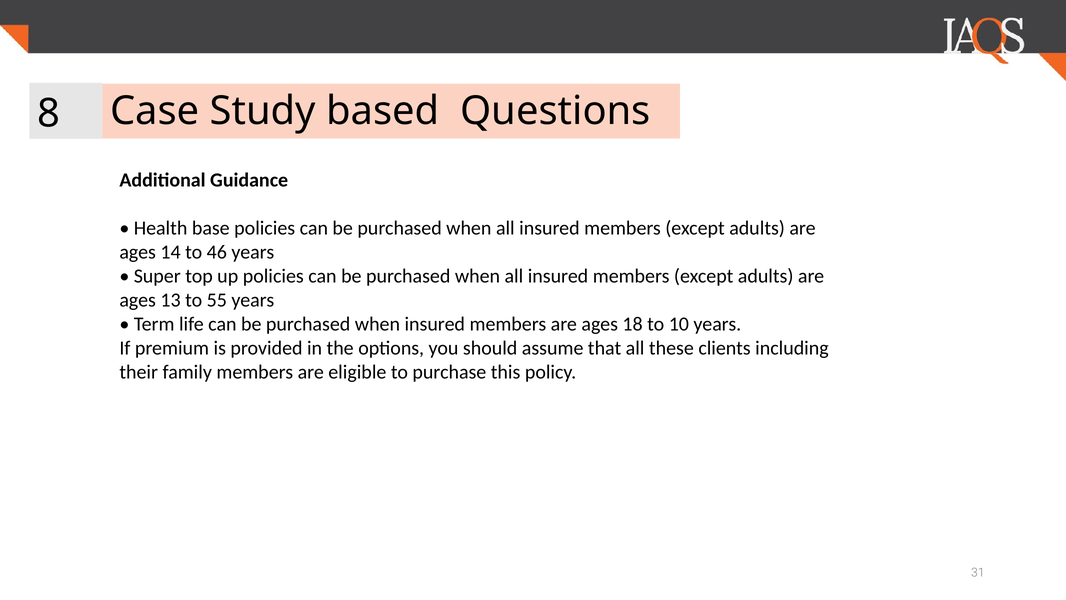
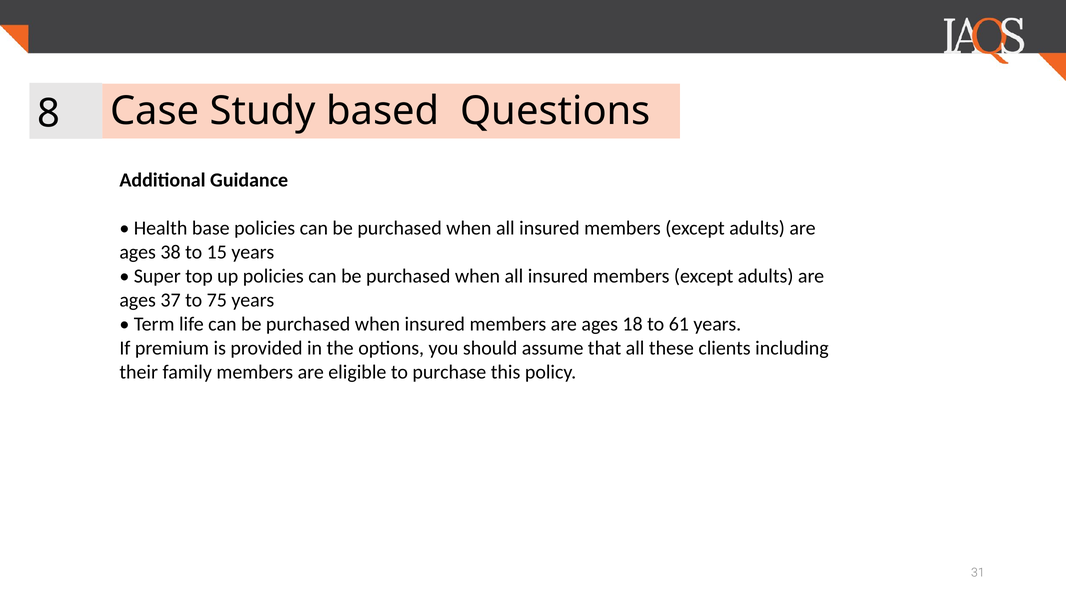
14: 14 -> 38
46: 46 -> 15
13: 13 -> 37
55: 55 -> 75
10: 10 -> 61
